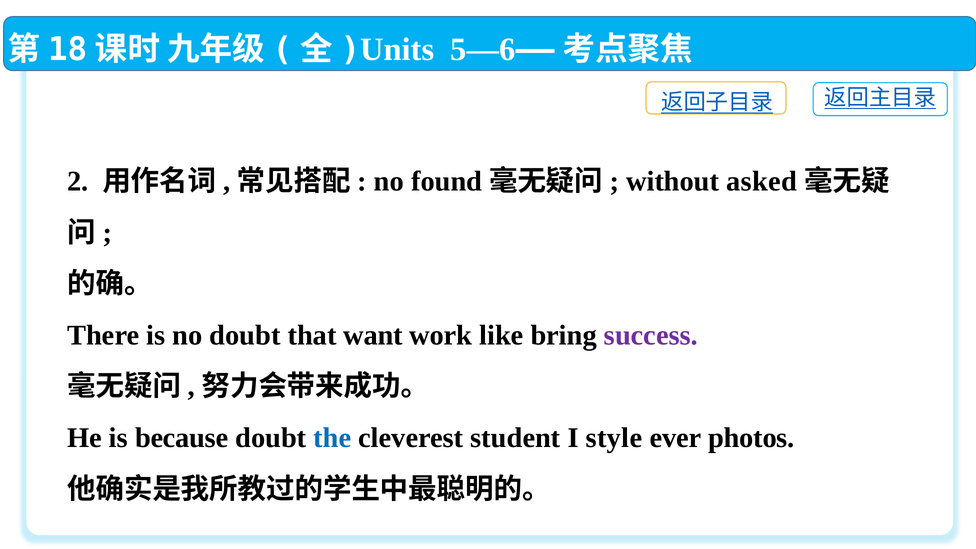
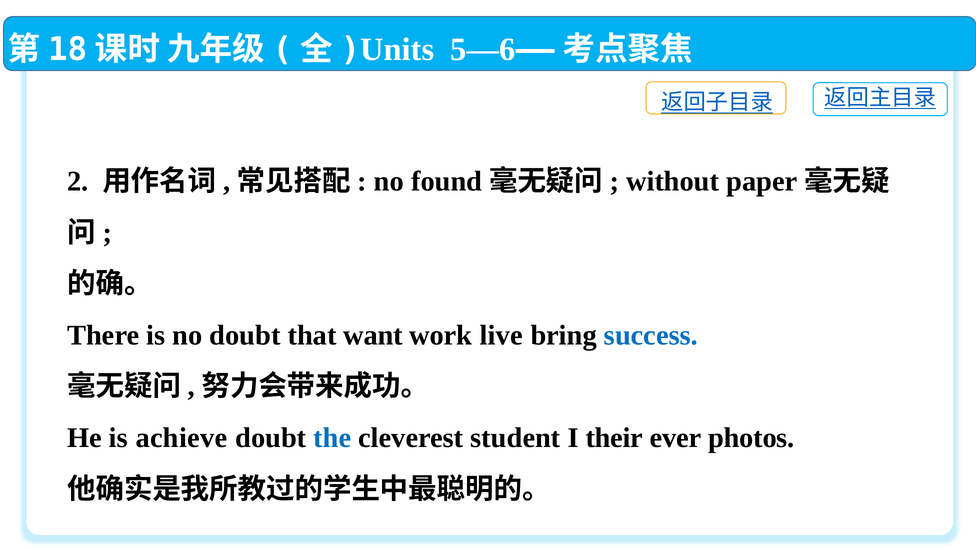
asked: asked -> paper
like: like -> live
success colour: purple -> blue
because: because -> achieve
style: style -> their
